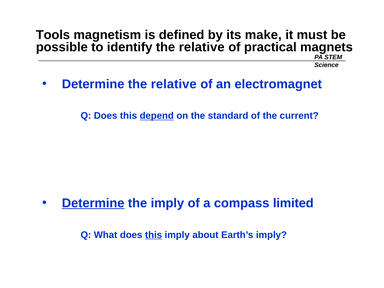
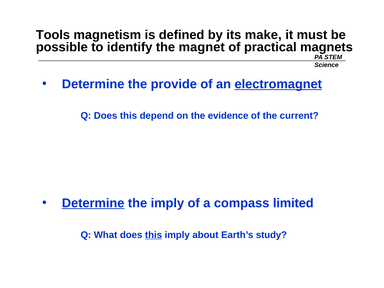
identify the relative: relative -> magnet
Determine the relative: relative -> provide
electromagnet underline: none -> present
depend underline: present -> none
standard: standard -> evidence
Earth’s imply: imply -> study
